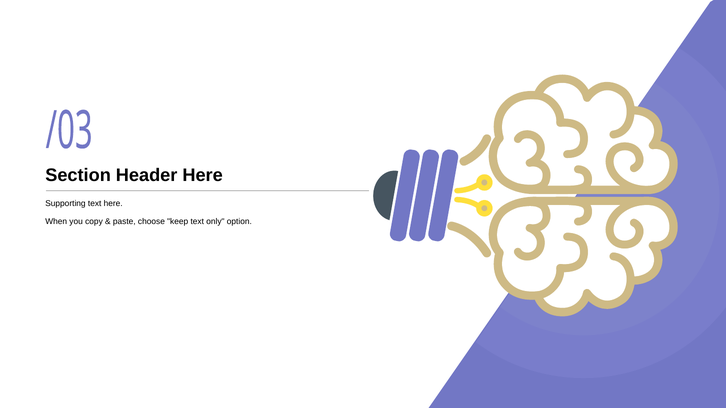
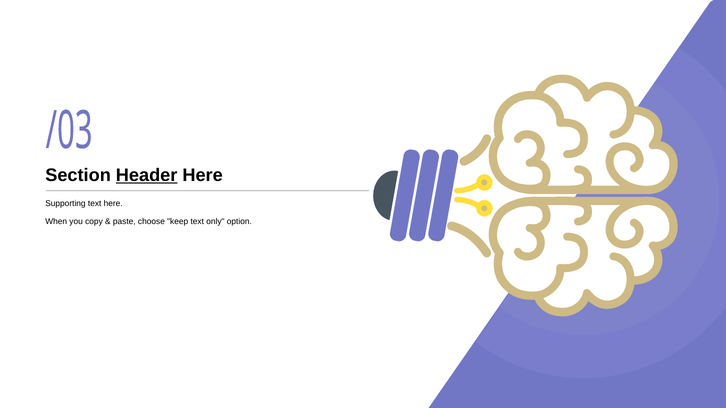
Header underline: none -> present
